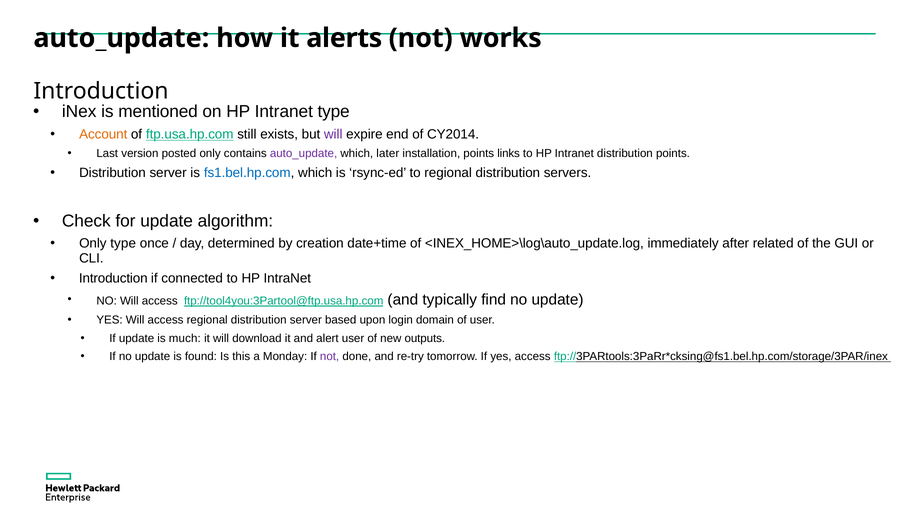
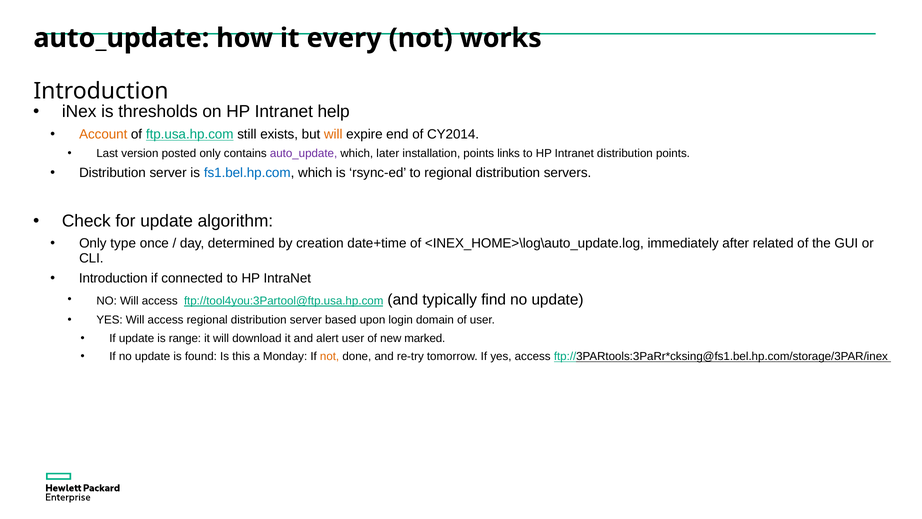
alerts: alerts -> every
mentioned: mentioned -> thresholds
Intranet type: type -> help
will at (333, 134) colour: purple -> orange
much: much -> range
outputs: outputs -> marked
not at (330, 356) colour: purple -> orange
